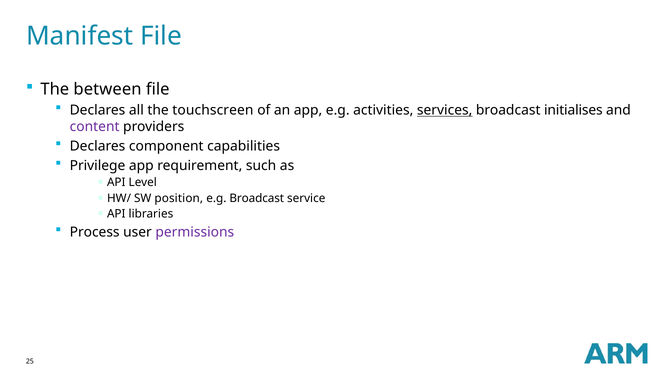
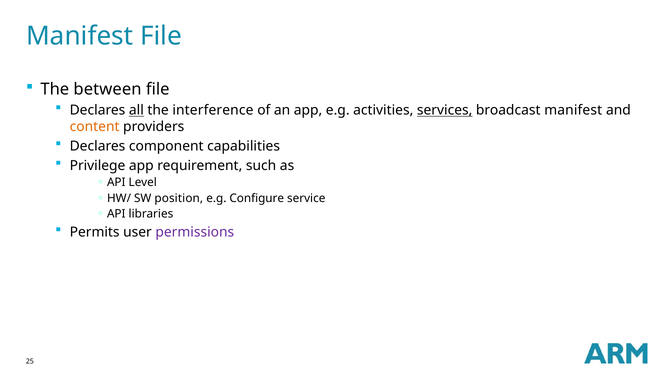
all underline: none -> present
touchscreen: touchscreen -> interference
broadcast initialises: initialises -> manifest
content colour: purple -> orange
e.g Broadcast: Broadcast -> Configure
Process: Process -> Permits
